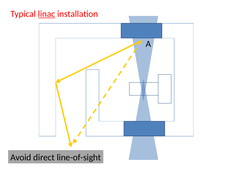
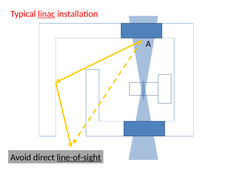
line-of-sight underline: none -> present
